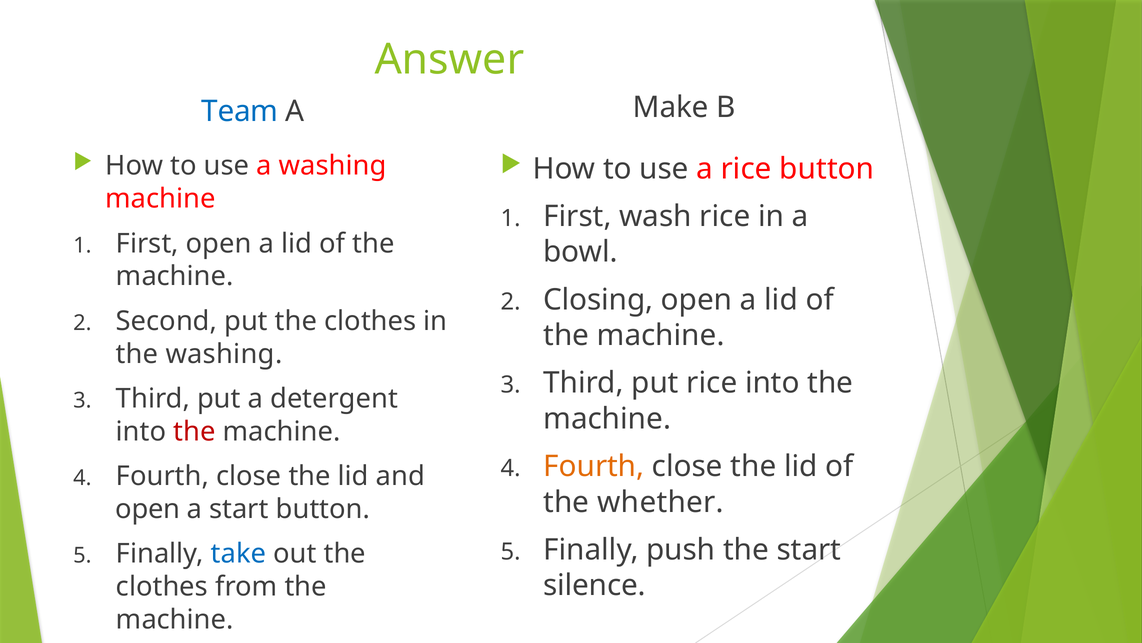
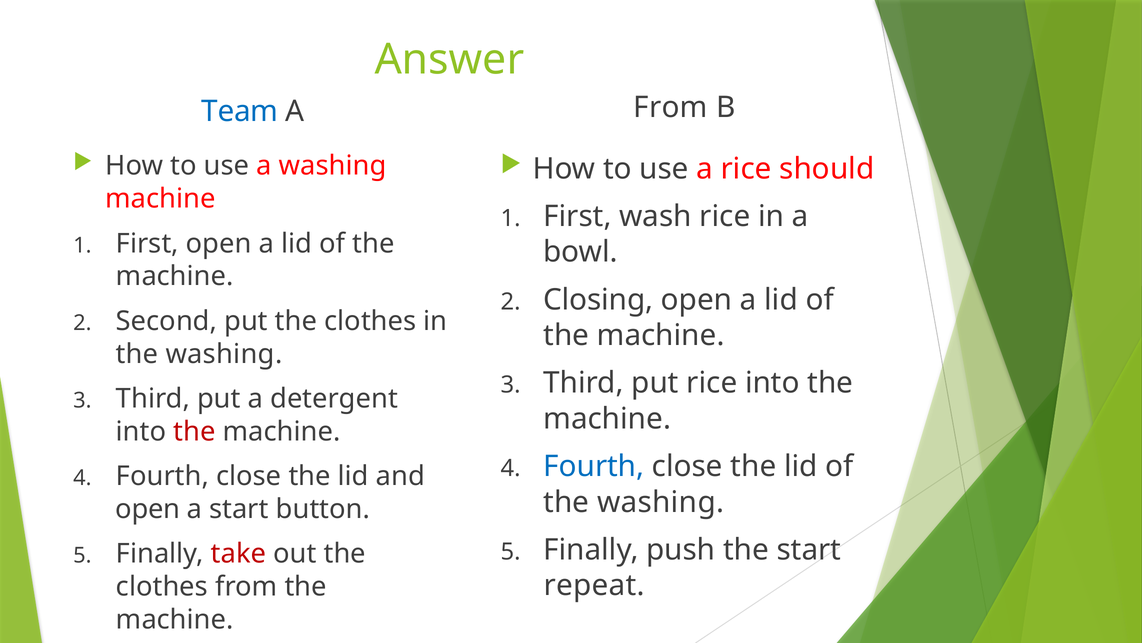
Make at (671, 107): Make -> From
rice button: button -> should
Fourth at (594, 466) colour: orange -> blue
whether at (661, 502): whether -> washing
take colour: blue -> red
silence: silence -> repeat
